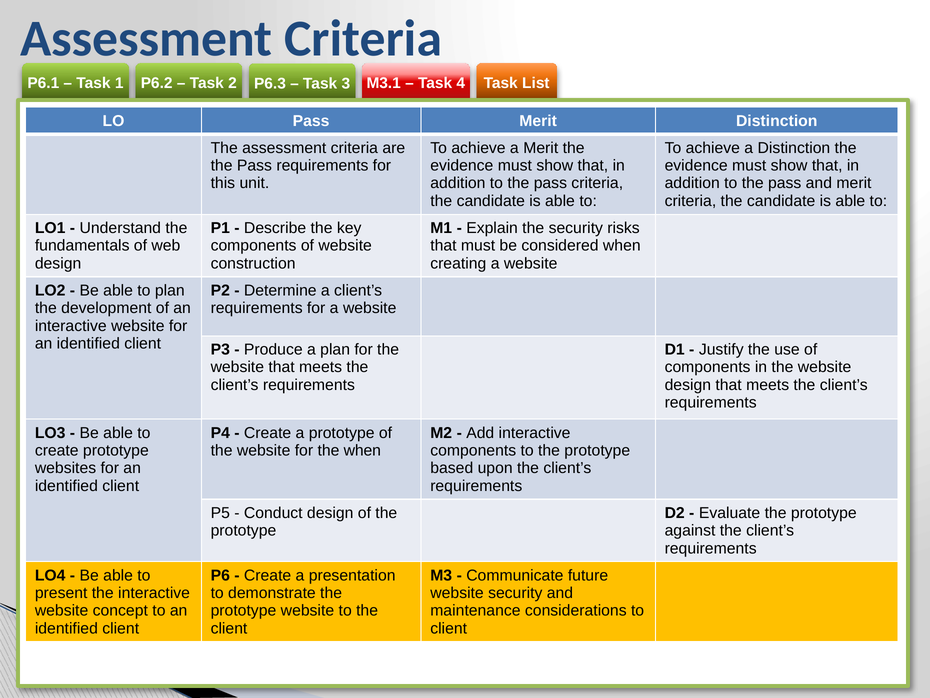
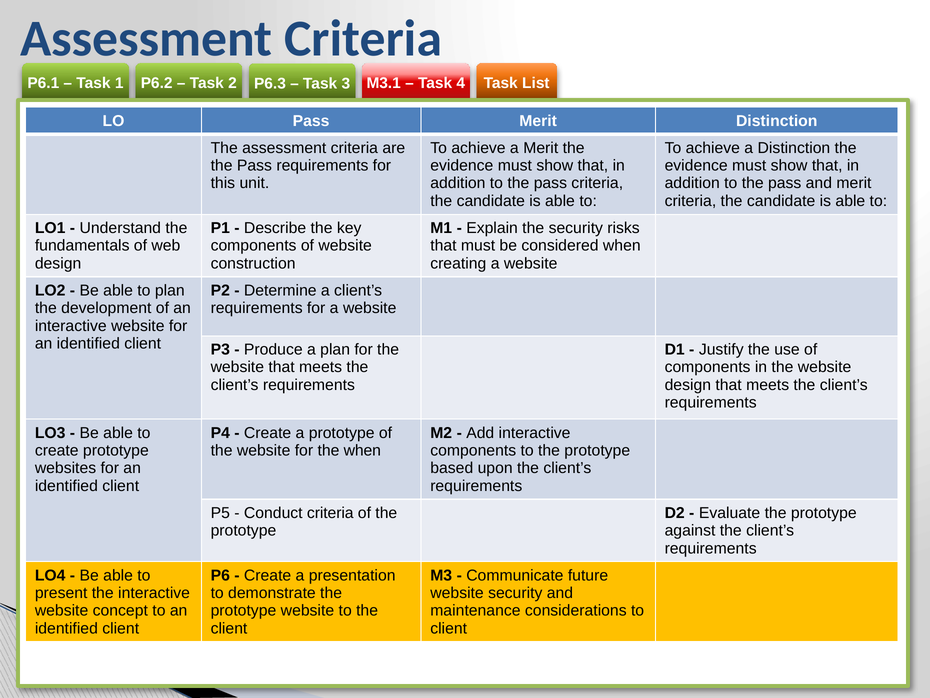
Conduct design: design -> criteria
